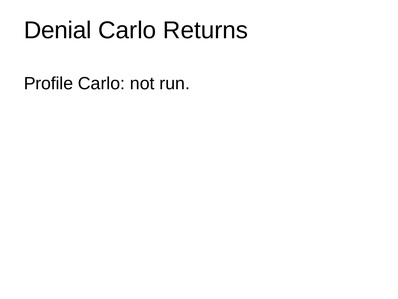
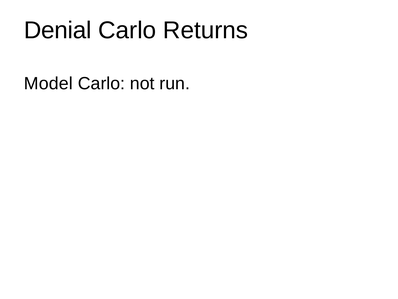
Profile: Profile -> Model
